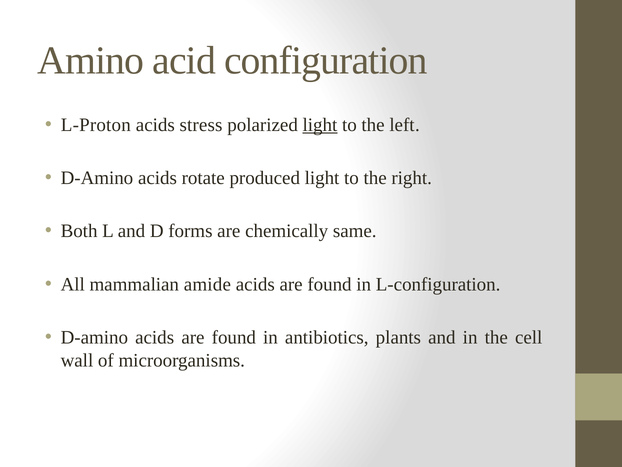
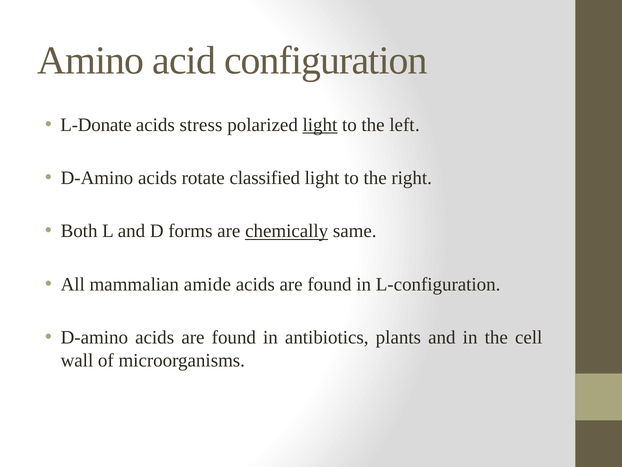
L-Proton: L-Proton -> L-Donate
produced: produced -> classified
chemically underline: none -> present
